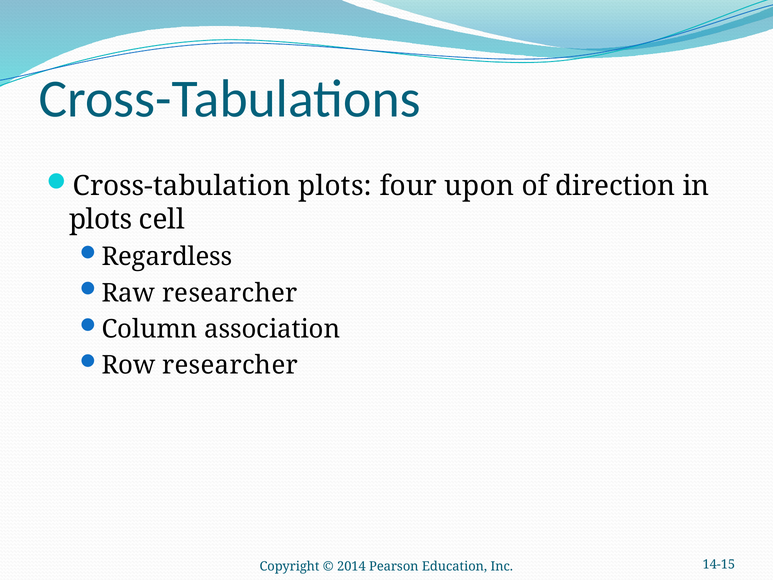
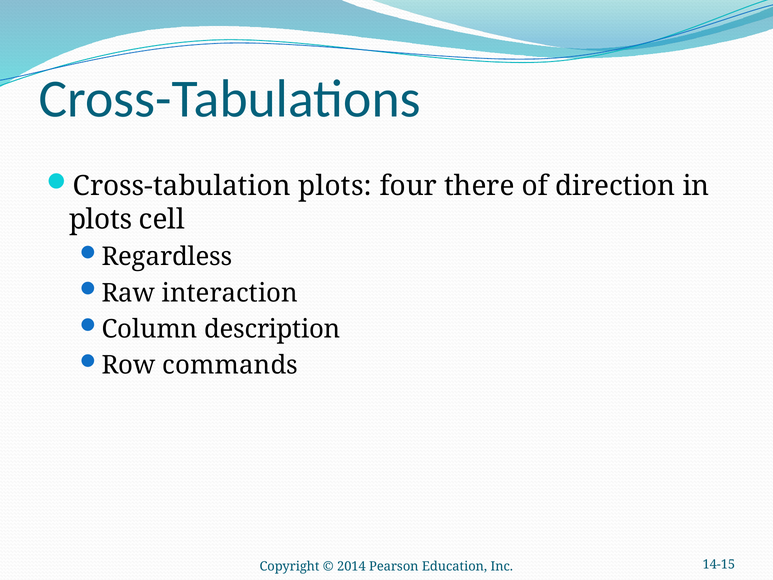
upon: upon -> there
Raw researcher: researcher -> interaction
association: association -> description
Row researcher: researcher -> commands
